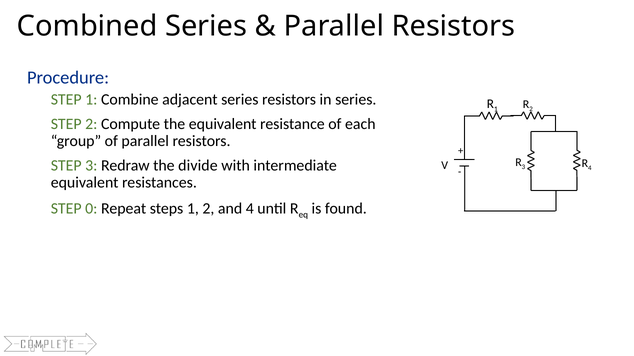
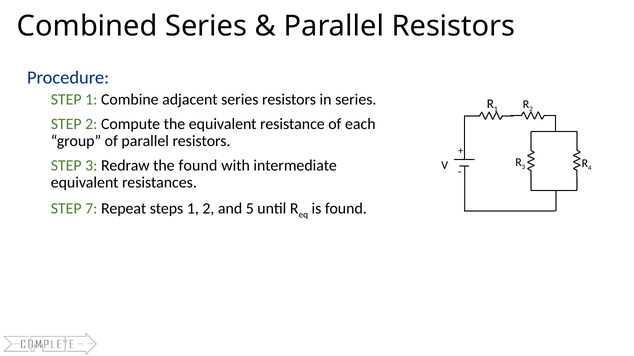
the divide: divide -> found
0: 0 -> 7
and 4: 4 -> 5
